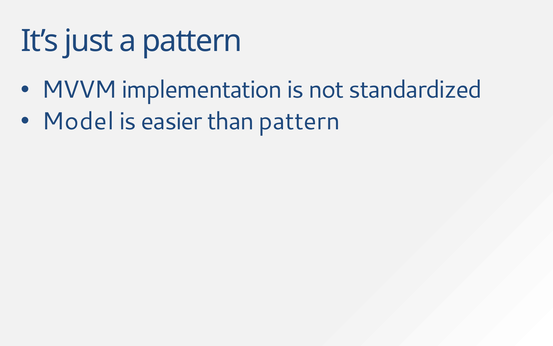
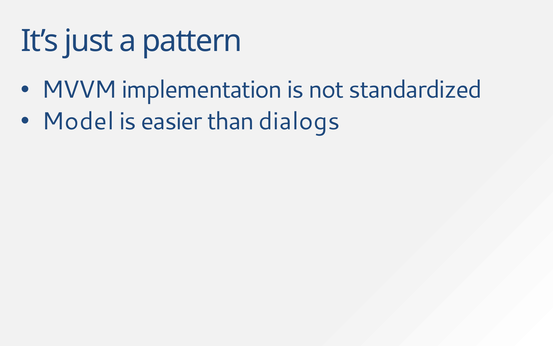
than pattern: pattern -> dialogs
